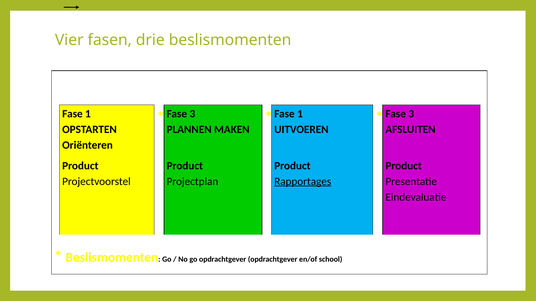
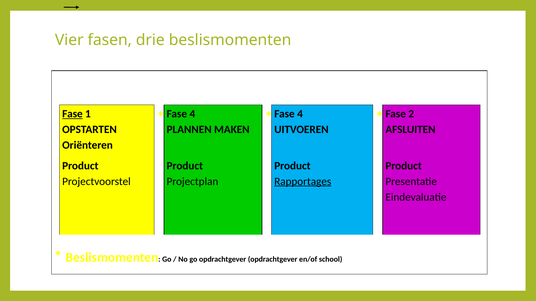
Fase at (72, 114) underline: none -> present
3 at (192, 114): 3 -> 4
1 at (300, 114): 1 -> 4
3 at (411, 114): 3 -> 2
